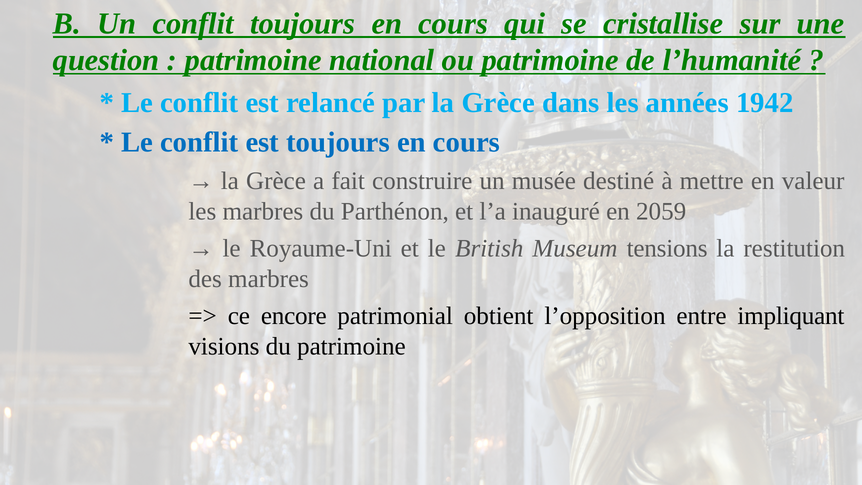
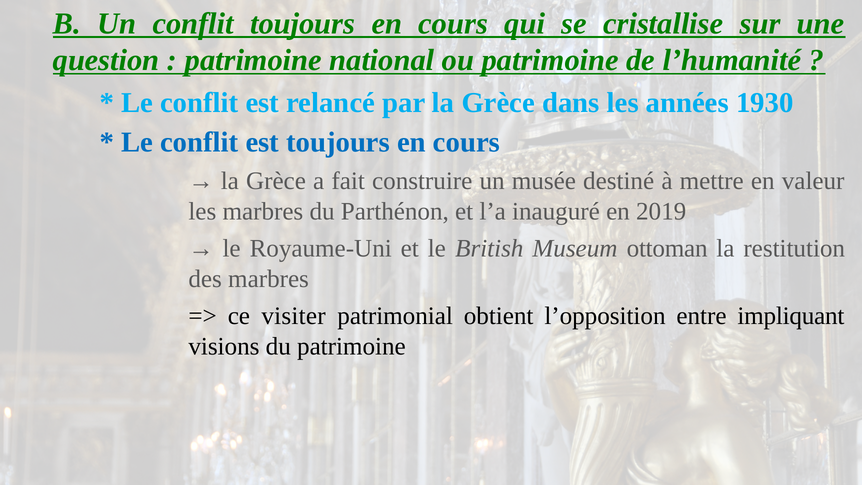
1942: 1942 -> 1930
2059: 2059 -> 2019
tensions: tensions -> ottoman
encore: encore -> visiter
